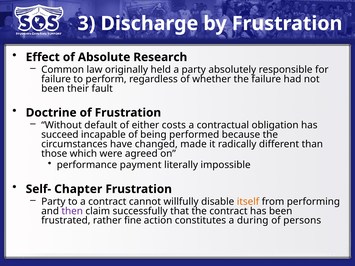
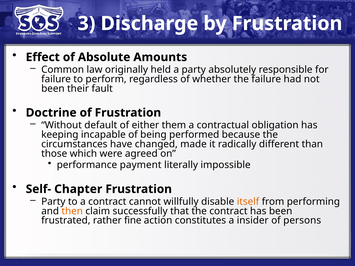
Research: Research -> Amounts
costs: costs -> them
succeed: succeed -> keeping
then colour: purple -> orange
during: during -> insider
